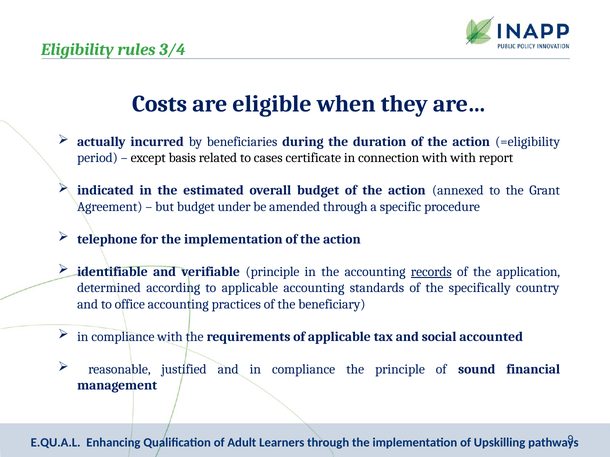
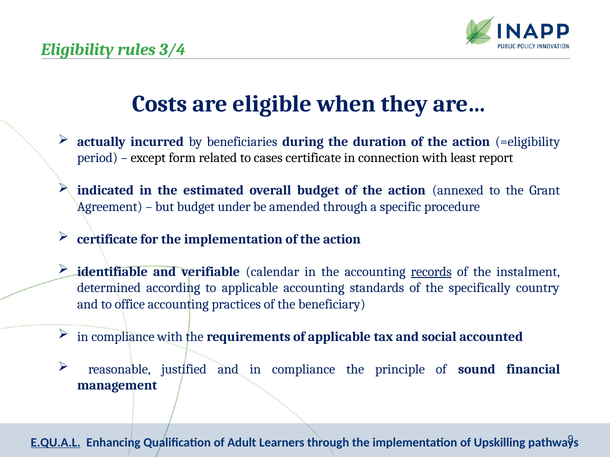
basis: basis -> form
with with: with -> least
telephone at (107, 239): telephone -> certificate
verifiable principle: principle -> calendar
application: application -> instalment
E.QU.A.L underline: none -> present
